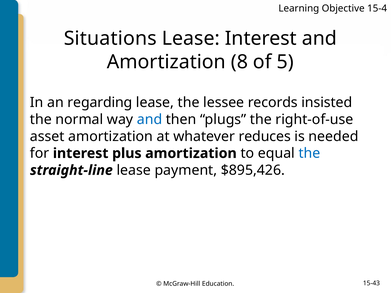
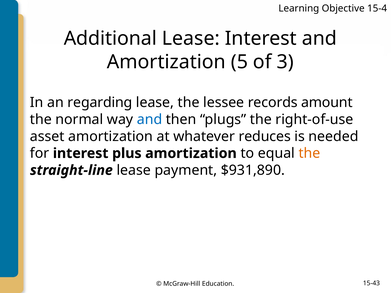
Situations: Situations -> Additional
8: 8 -> 5
5: 5 -> 3
insisted: insisted -> amount
the at (309, 153) colour: blue -> orange
$895,426: $895,426 -> $931,890
